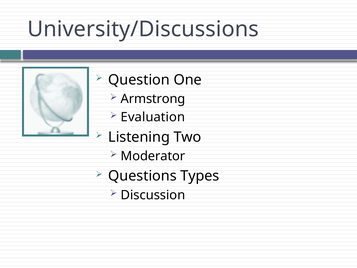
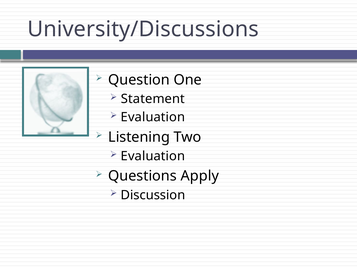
Armstrong: Armstrong -> Statement
Moderator at (153, 156): Moderator -> Evaluation
Types: Types -> Apply
